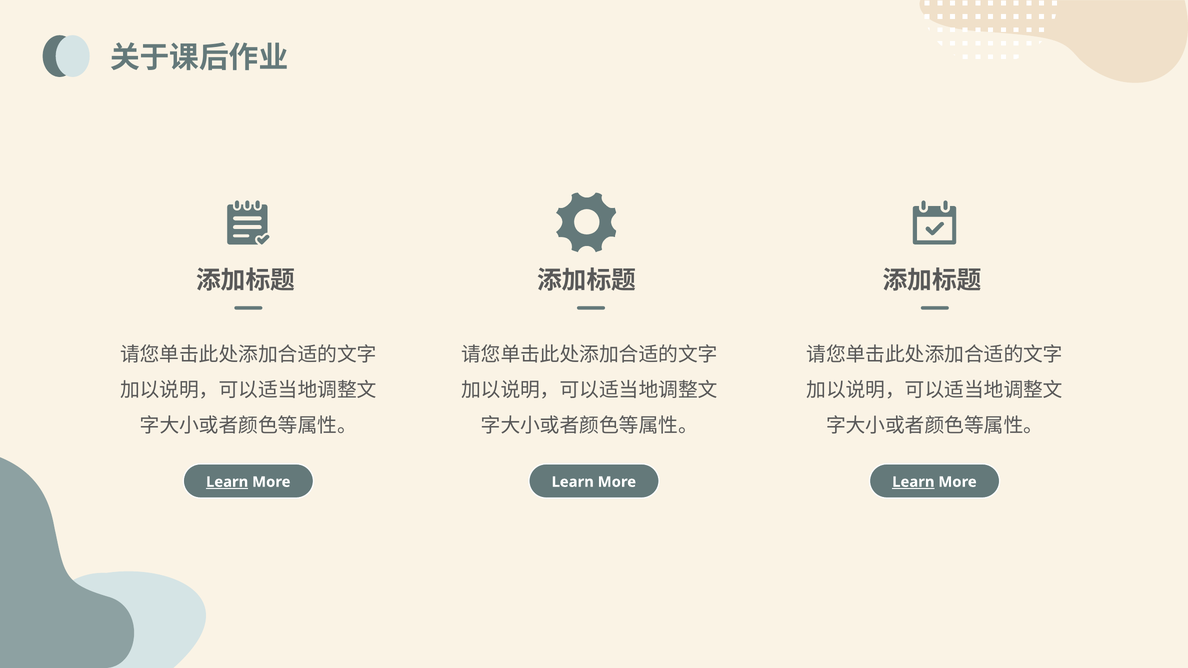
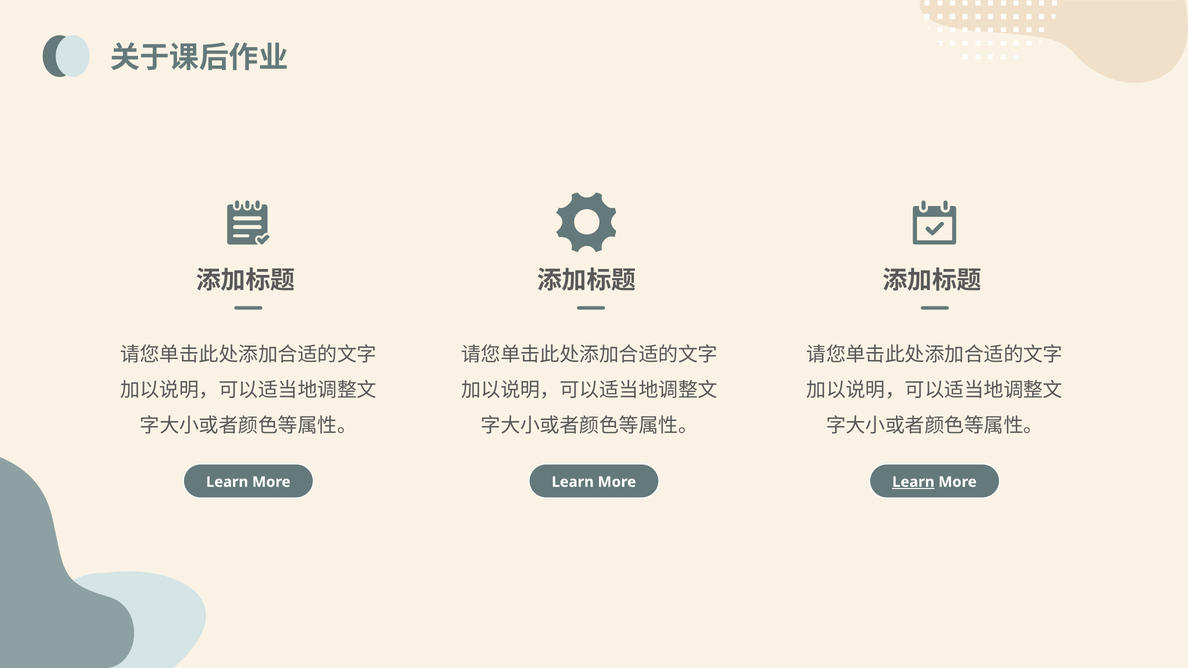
Learn at (227, 482) underline: present -> none
